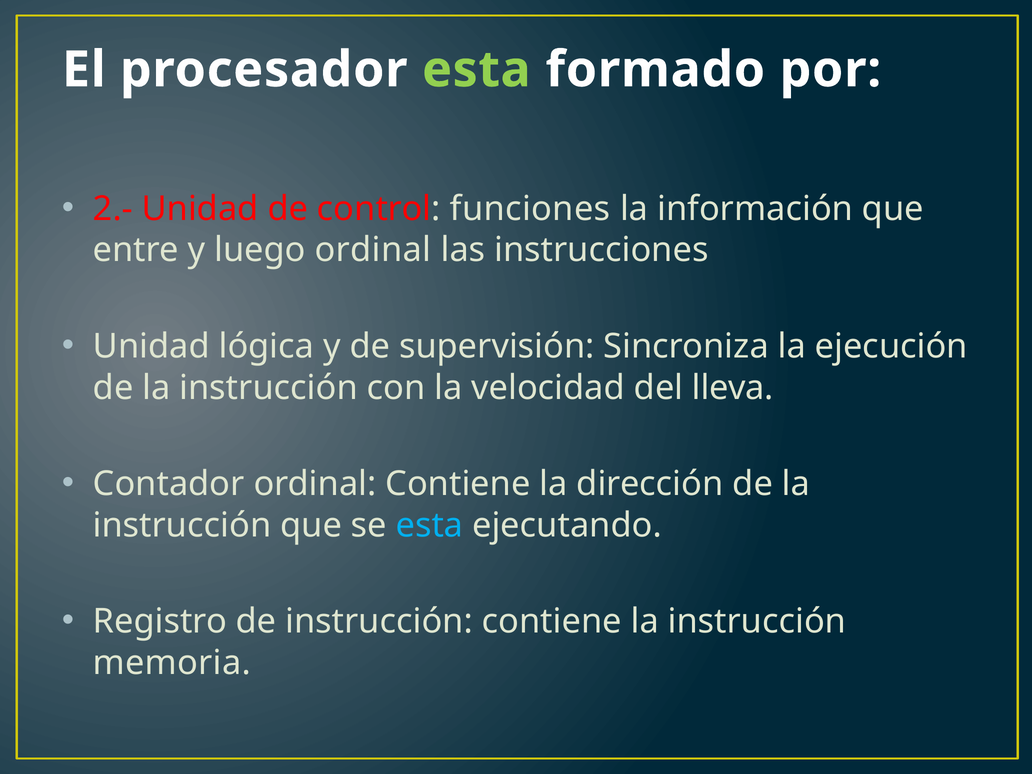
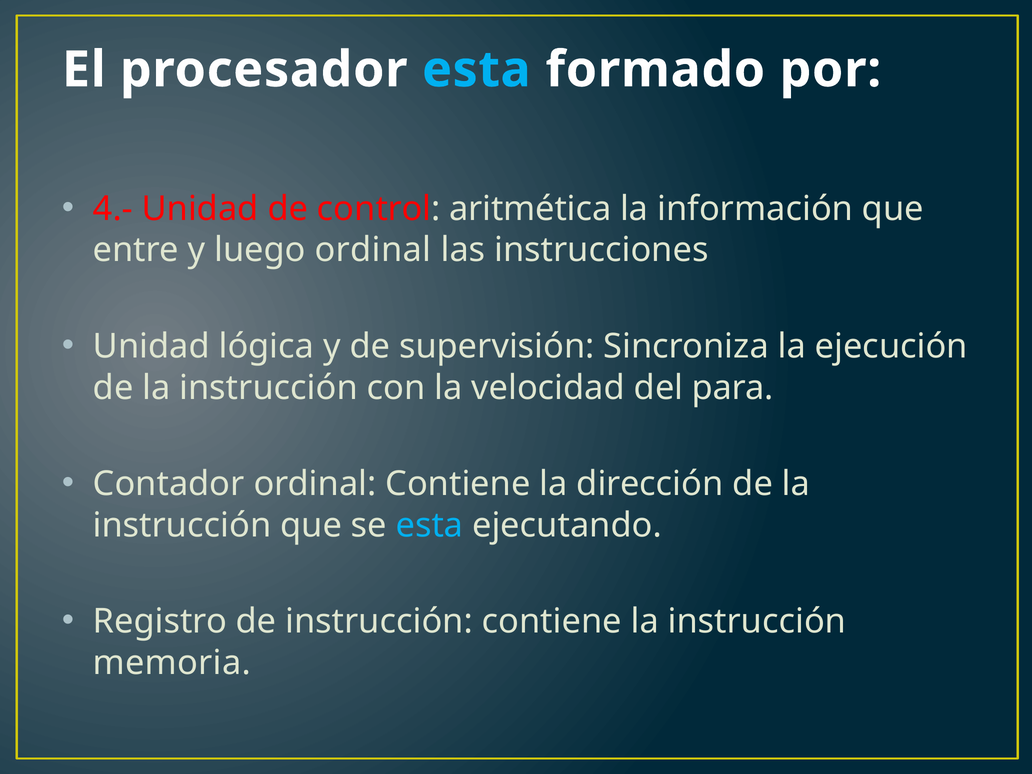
esta at (476, 70) colour: light green -> light blue
2.-: 2.- -> 4.-
funciones: funciones -> aritmética
lleva: lleva -> para
